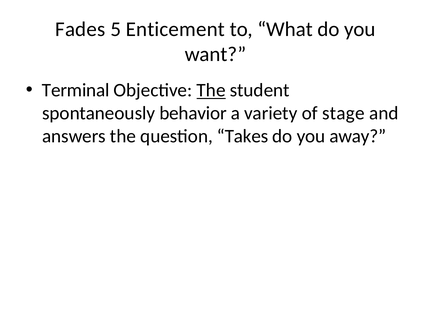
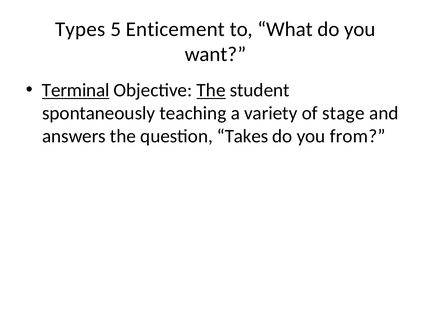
Fades: Fades -> Types
Terminal underline: none -> present
behavior: behavior -> teaching
away: away -> from
